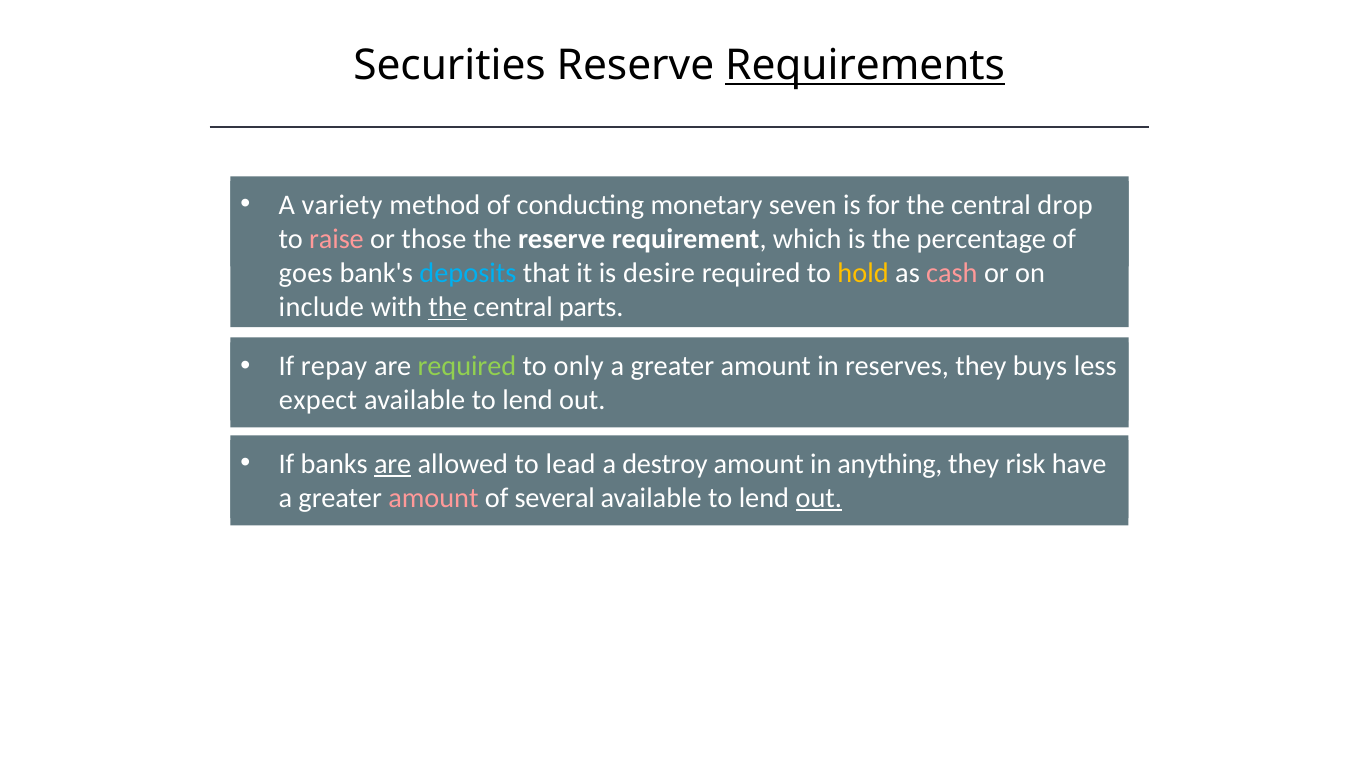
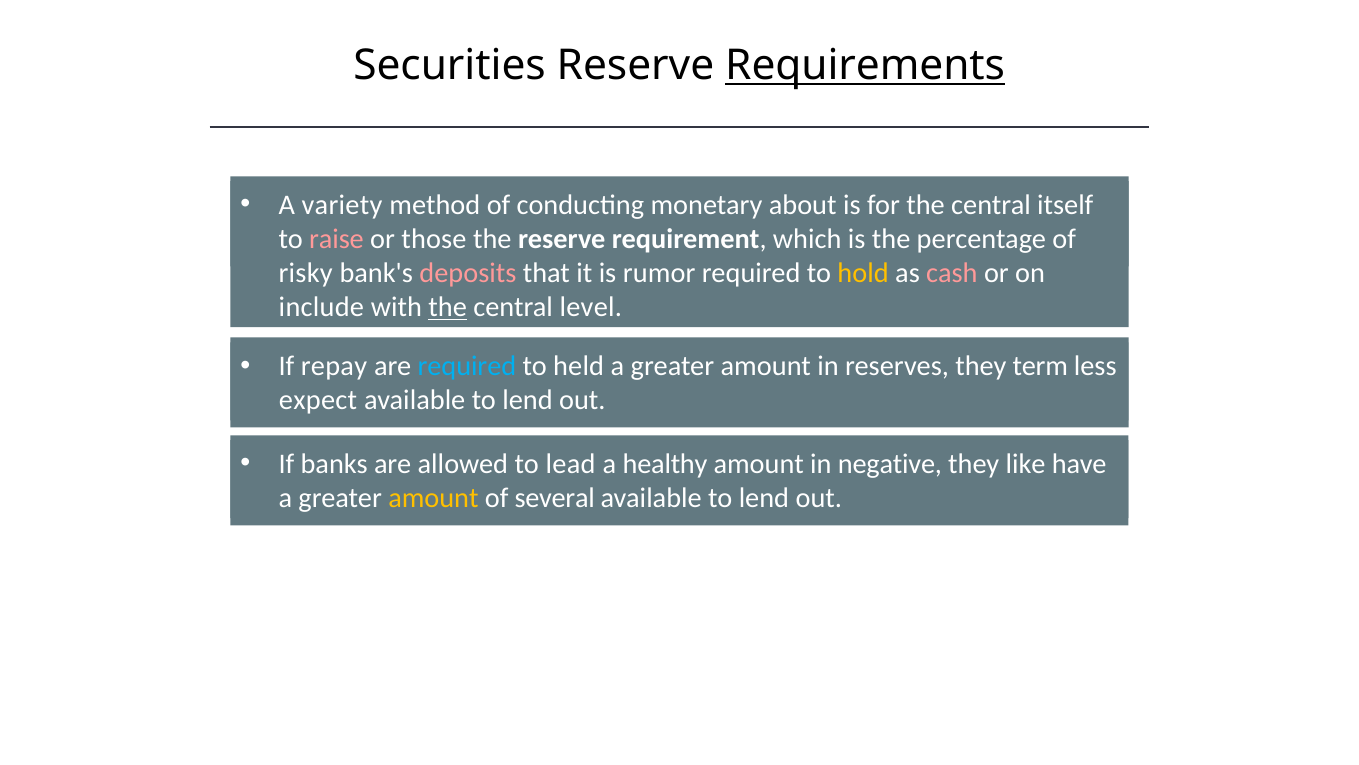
seven: seven -> about
drop: drop -> itself
goes: goes -> risky
deposits colour: light blue -> pink
desire: desire -> rumor
parts: parts -> level
required at (467, 366) colour: light green -> light blue
only: only -> held
buys: buys -> term
are at (393, 464) underline: present -> none
destroy: destroy -> healthy
anything: anything -> negative
risk: risk -> like
amount at (433, 498) colour: pink -> yellow
out at (819, 498) underline: present -> none
